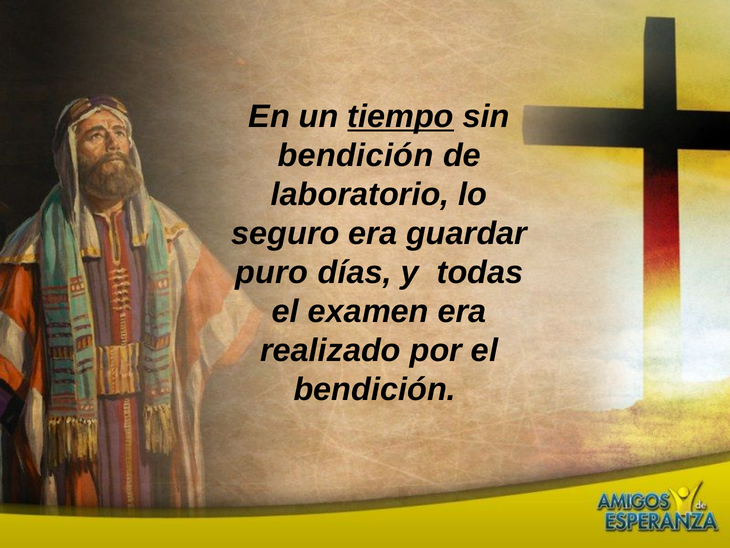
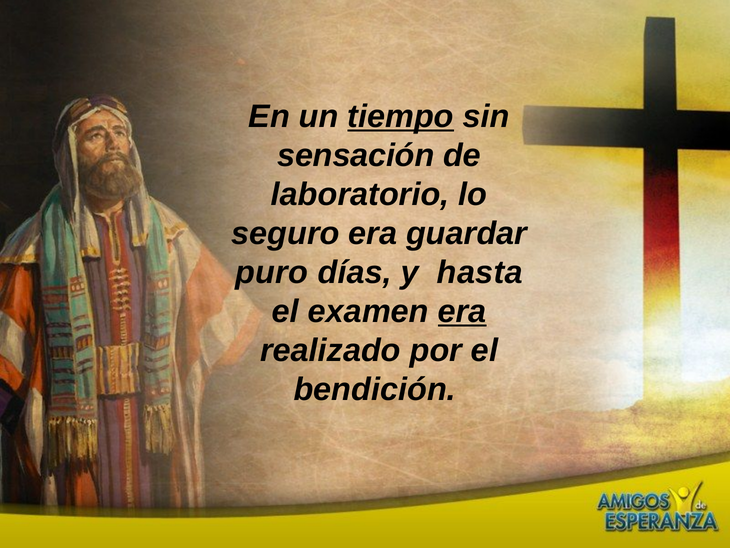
bendición at (356, 156): bendición -> sensación
todas: todas -> hasta
era at (462, 311) underline: none -> present
